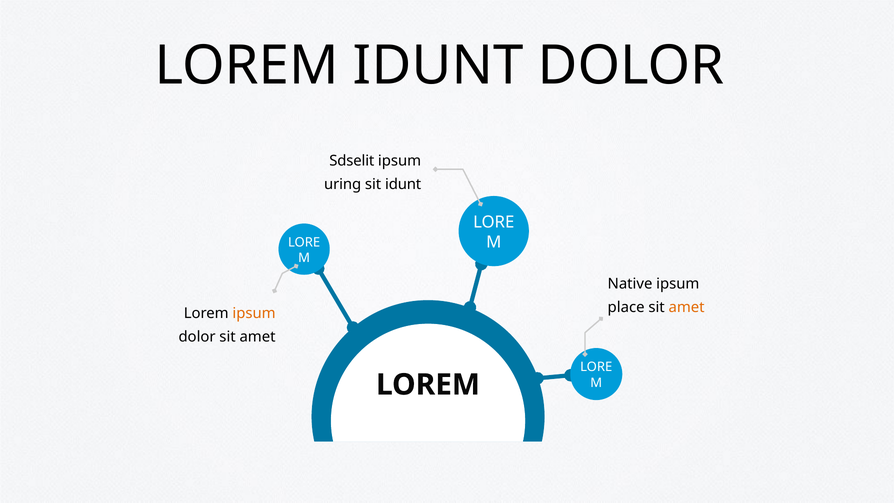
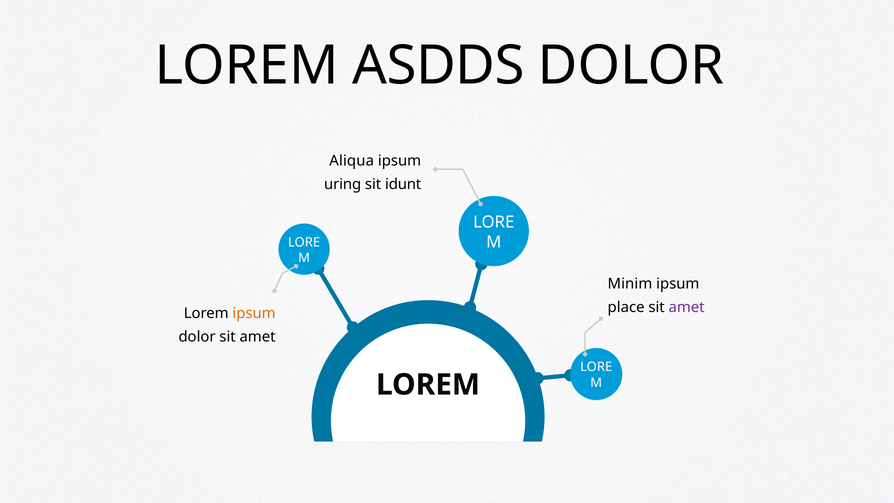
LOREM IDUNT: IDUNT -> ASDDS
Sdselit: Sdselit -> Aliqua
Native: Native -> Minim
amet at (687, 307) colour: orange -> purple
